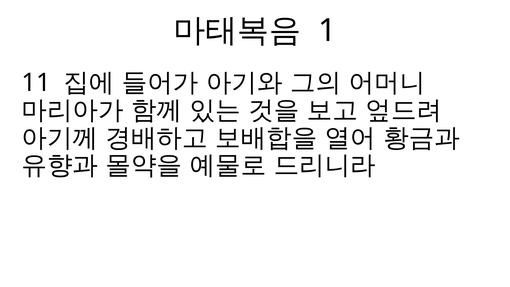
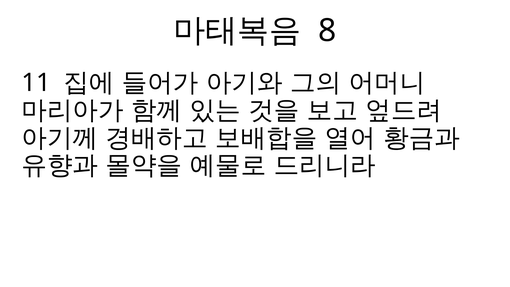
1: 1 -> 8
